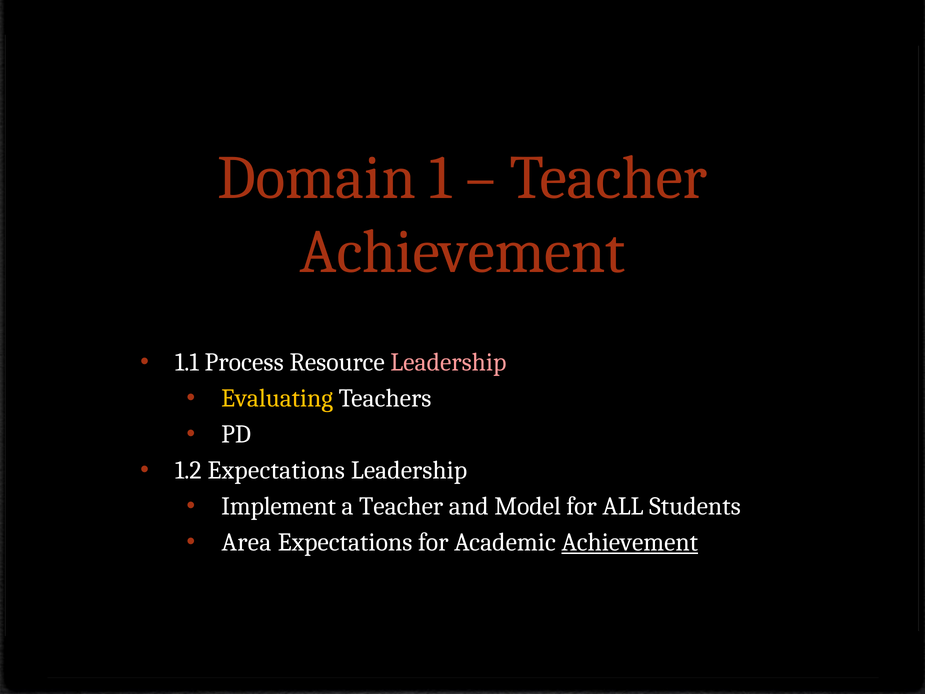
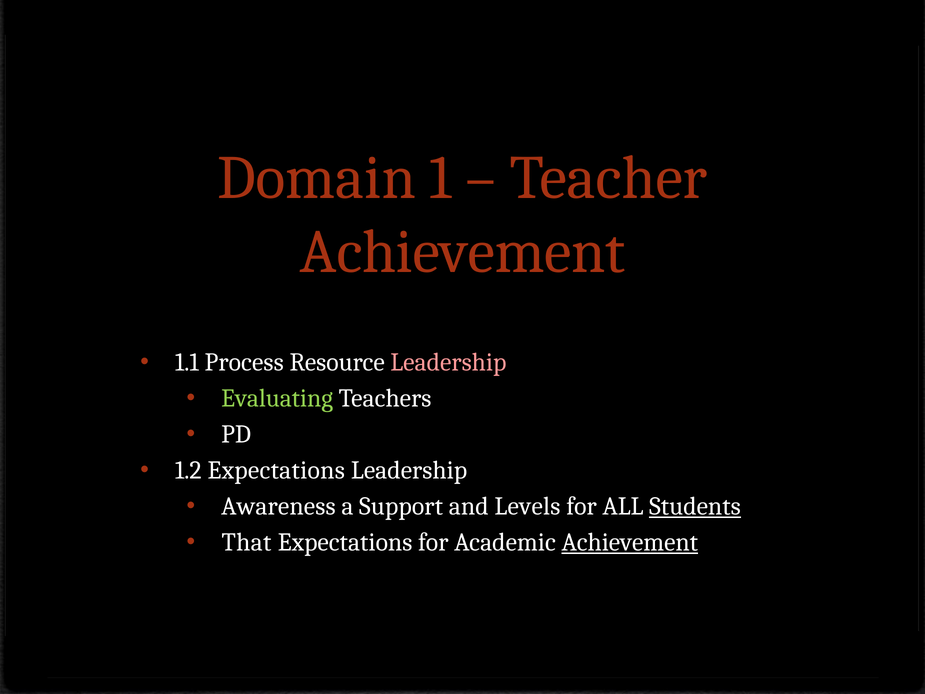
Evaluating colour: yellow -> light green
Implement: Implement -> Awareness
a Teacher: Teacher -> Support
Model: Model -> Levels
Students underline: none -> present
Area: Area -> That
